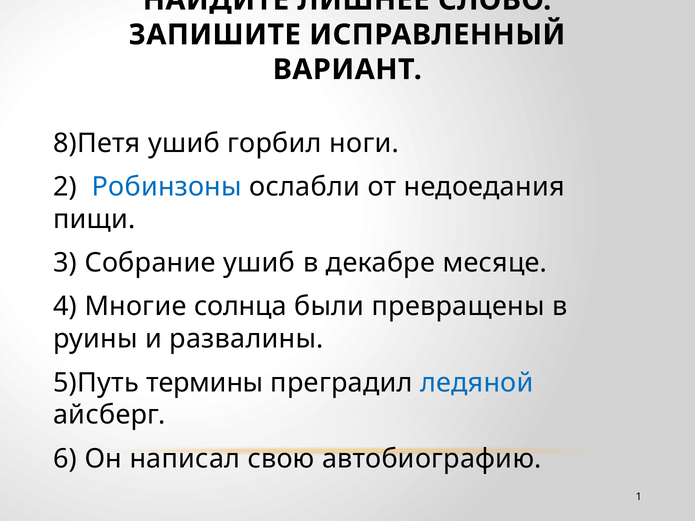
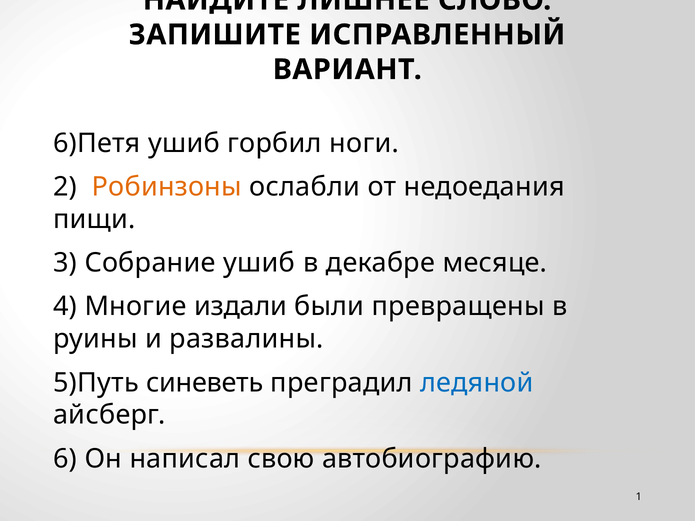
8)Петя: 8)Петя -> 6)Петя
Робинзоны colour: blue -> orange
солнца: солнца -> издали
термины: термины -> синеветь
